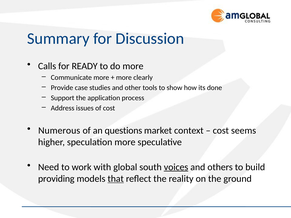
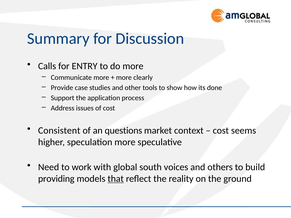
READY: READY -> ENTRY
Numerous: Numerous -> Consistent
voices underline: present -> none
